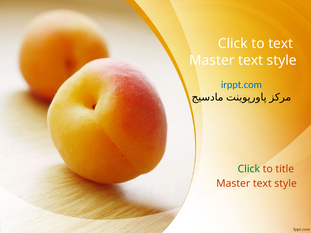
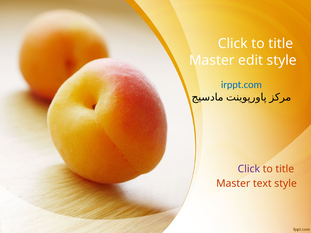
text at (281, 44): text -> title
text at (251, 60): text -> edit
Click at (249, 169) colour: green -> purple
